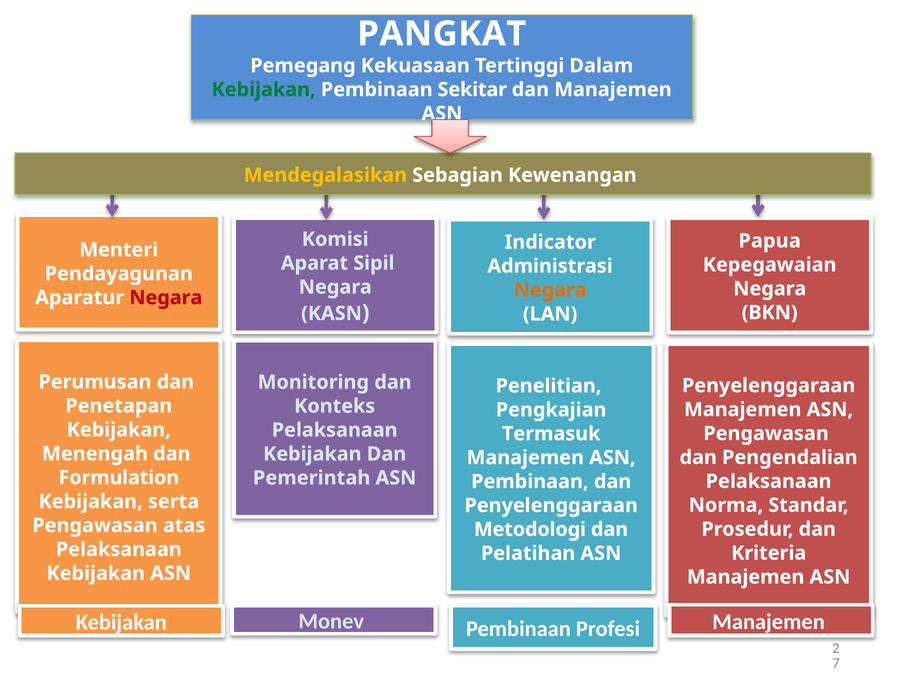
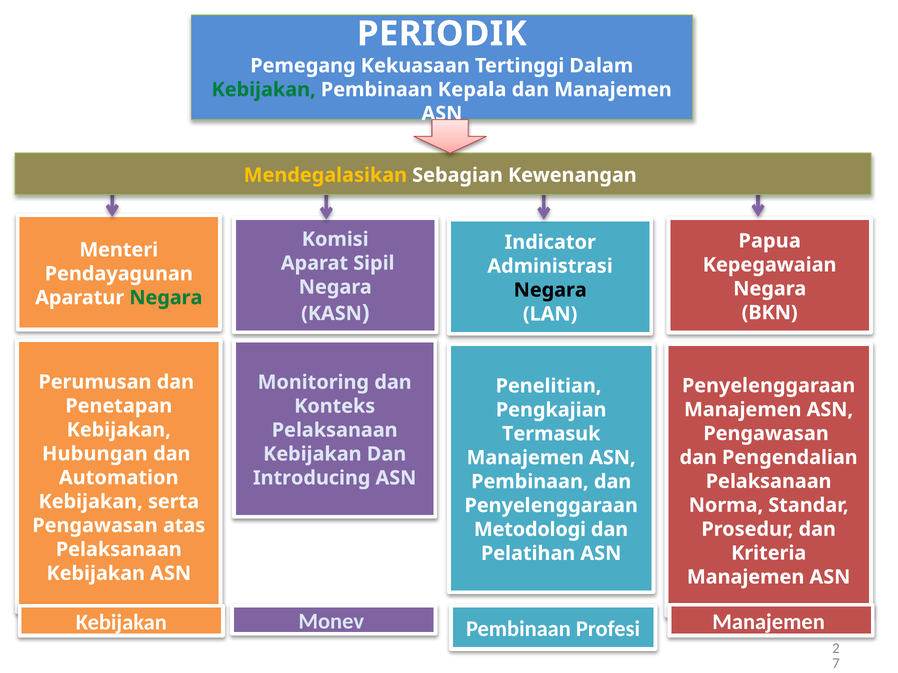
PANGKAT: PANGKAT -> PERIODIK
Sekitar: Sekitar -> Kepala
Negara at (550, 290) colour: orange -> black
Negara at (166, 298) colour: red -> green
Menengah: Menengah -> Hubungan
Formulation: Formulation -> Automation
Pemerintah: Pemerintah -> Introducing
